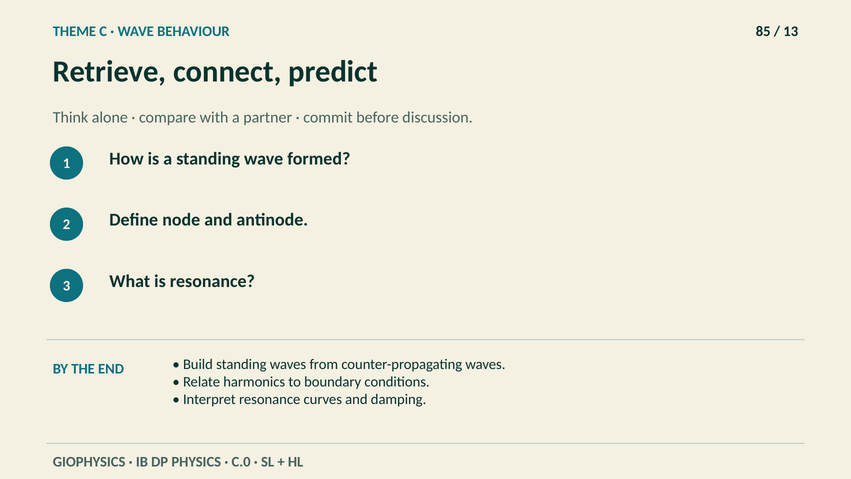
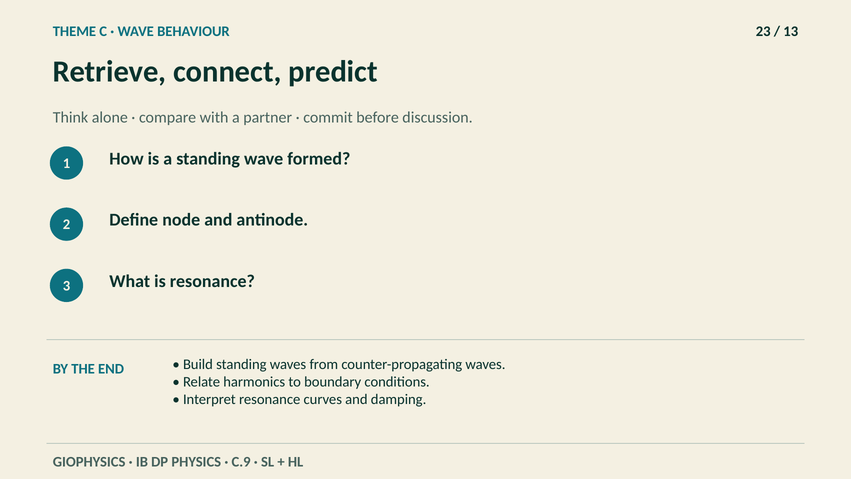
85: 85 -> 23
C.0: C.0 -> C.9
